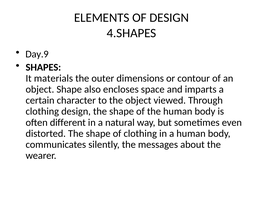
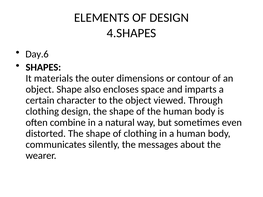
Day.9: Day.9 -> Day.6
different: different -> combine
